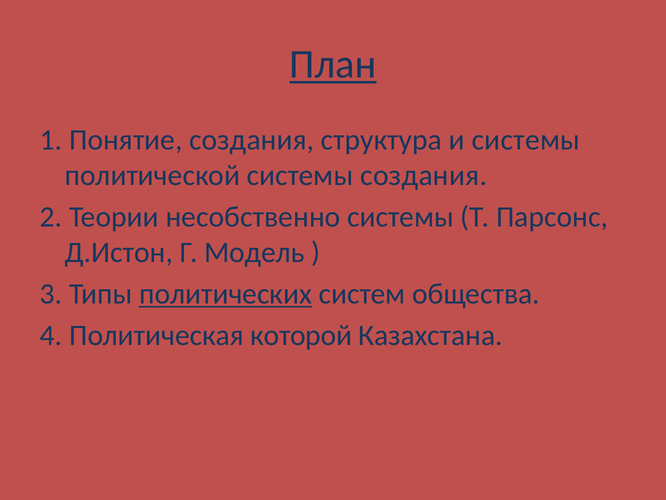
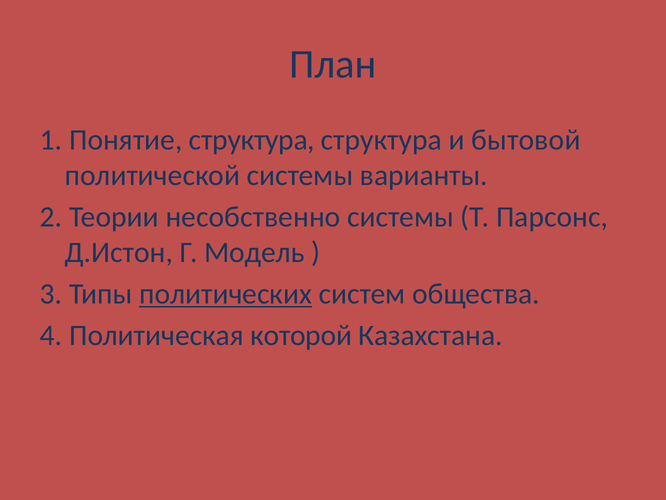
План underline: present -> none
Понятие создания: создания -> структура
и системы: системы -> бытовой
системы создания: создания -> варианты
